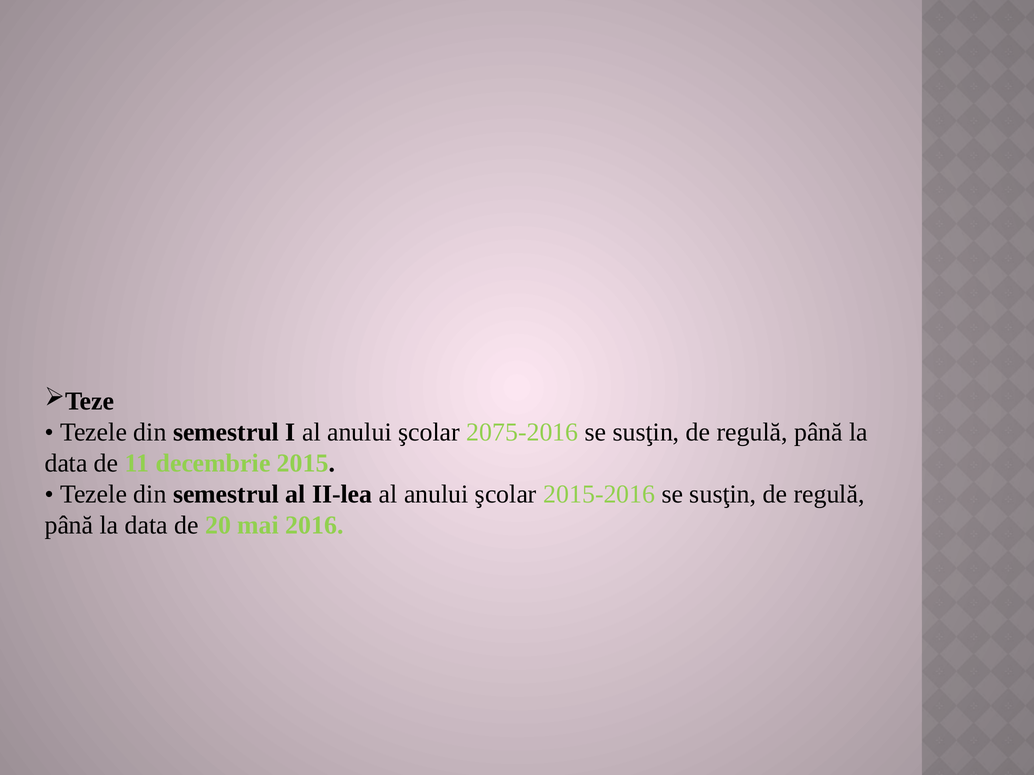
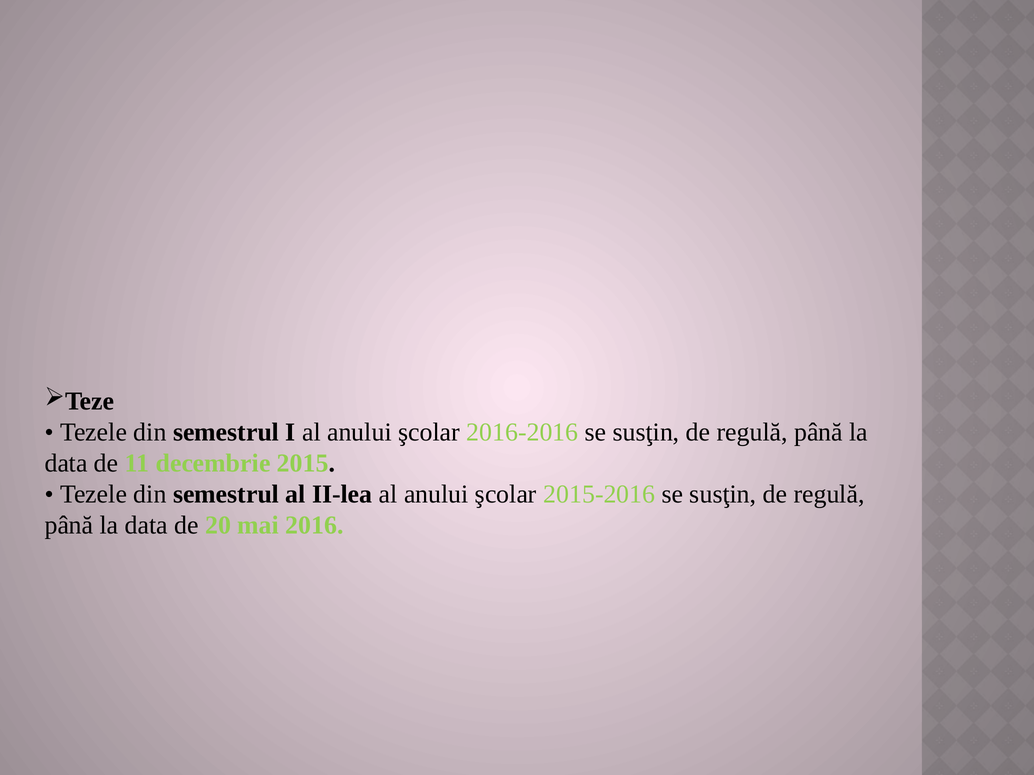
2075-2016: 2075-2016 -> 2016-2016
